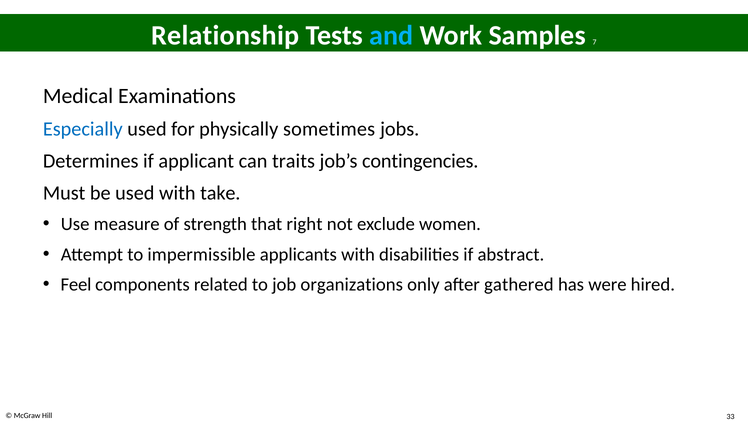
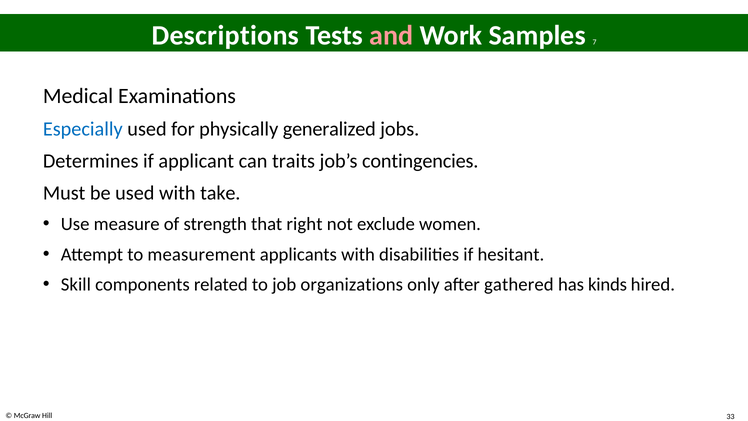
Relationship: Relationship -> Descriptions
and colour: light blue -> pink
sometimes: sometimes -> generalized
impermissible: impermissible -> measurement
abstract: abstract -> hesitant
Feel: Feel -> Skill
were: were -> kinds
